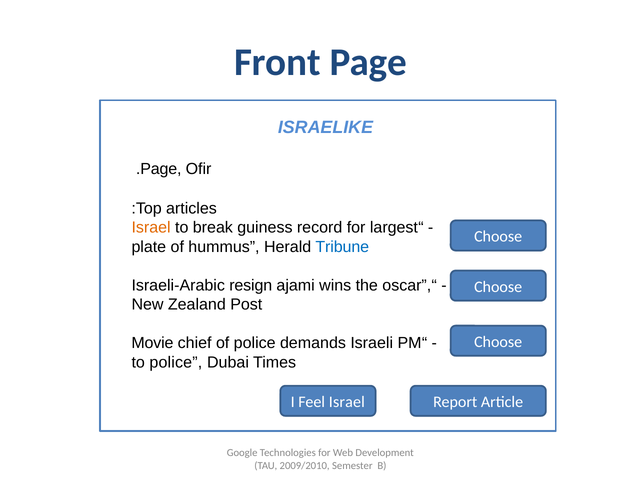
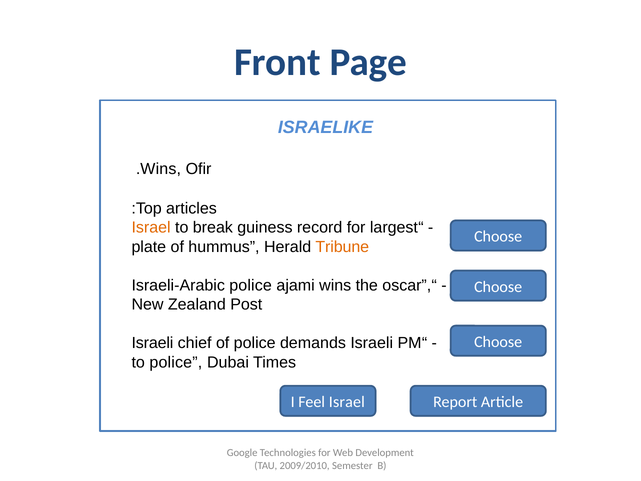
Page at (161, 169): Page -> Wins
Tribune colour: blue -> orange
Israeli-Arabic resign: resign -> police
Movie at (152, 343): Movie -> Israeli
